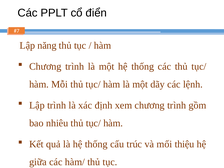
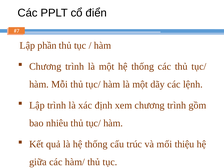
năng: năng -> phần
